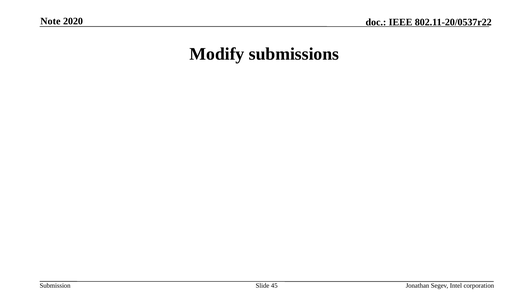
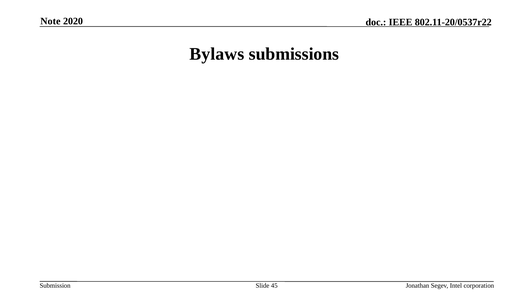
Modify: Modify -> Bylaws
